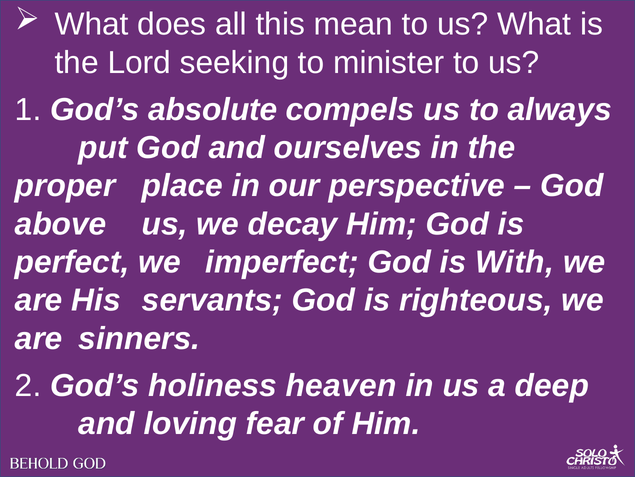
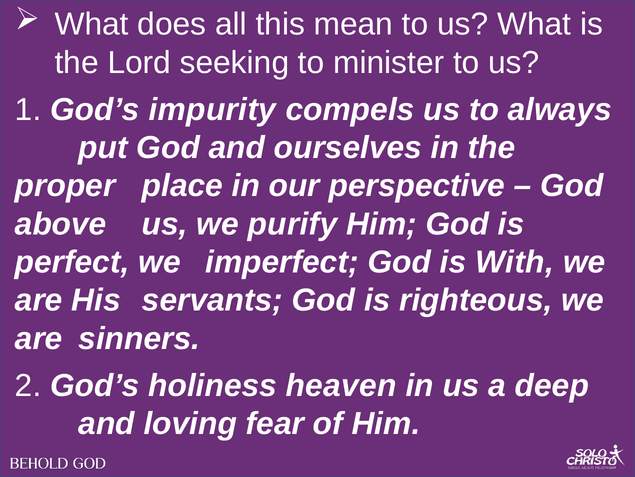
absolute: absolute -> impurity
decay: decay -> purify
